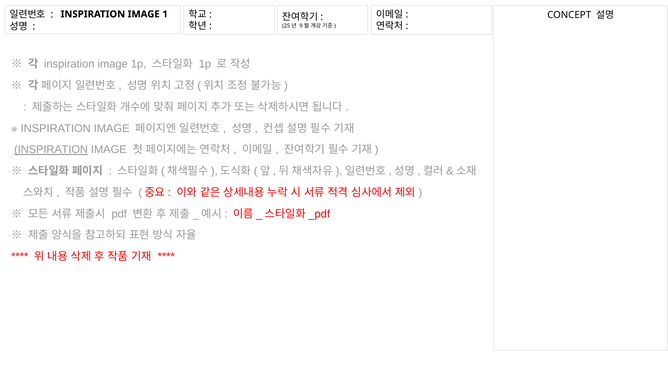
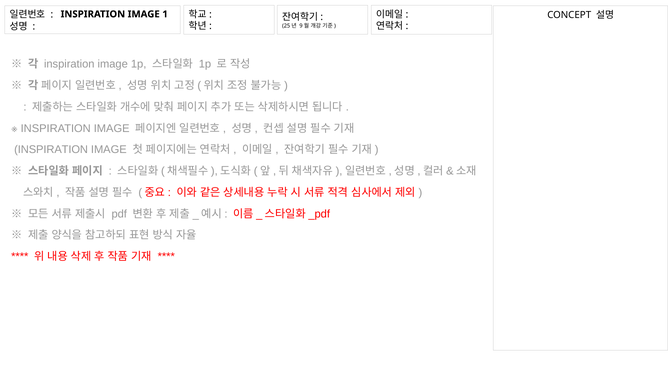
INSPIRATION at (51, 150) underline: present -> none
